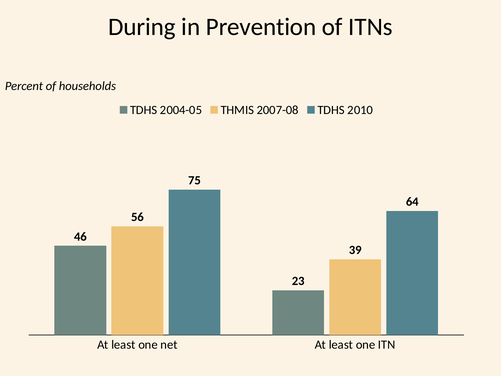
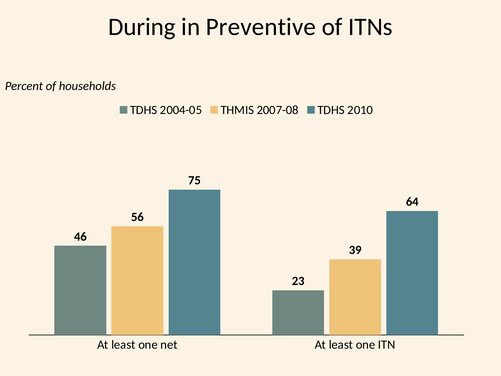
Prevention: Prevention -> Preventive
